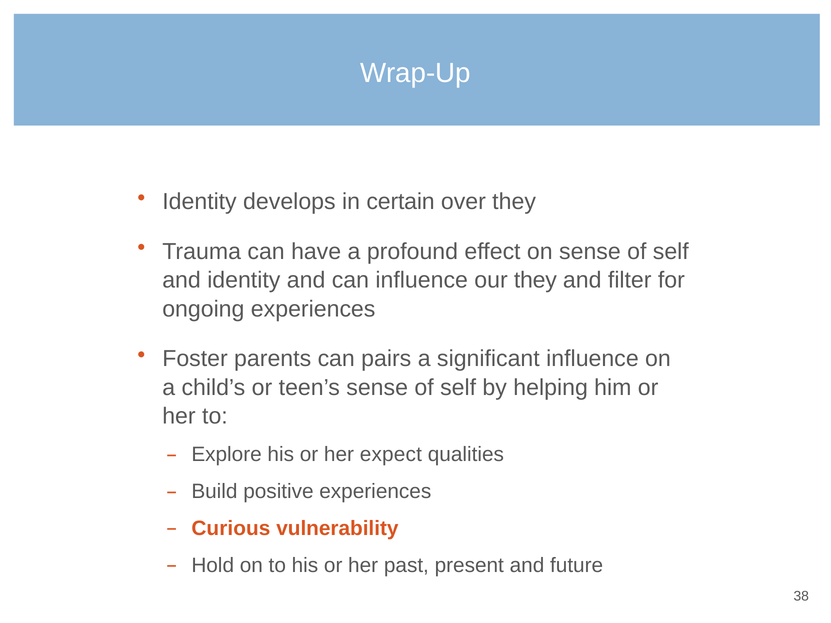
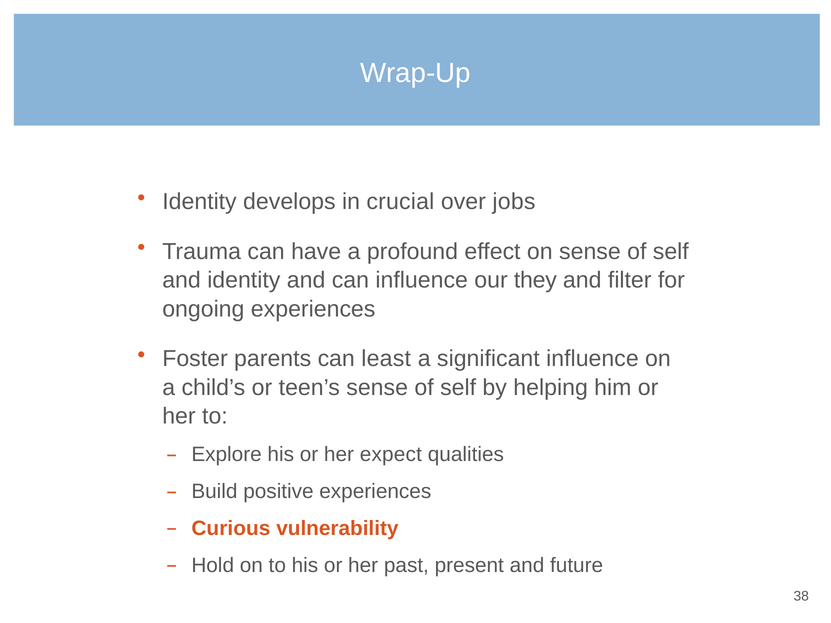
certain: certain -> crucial
over they: they -> jobs
pairs: pairs -> least
